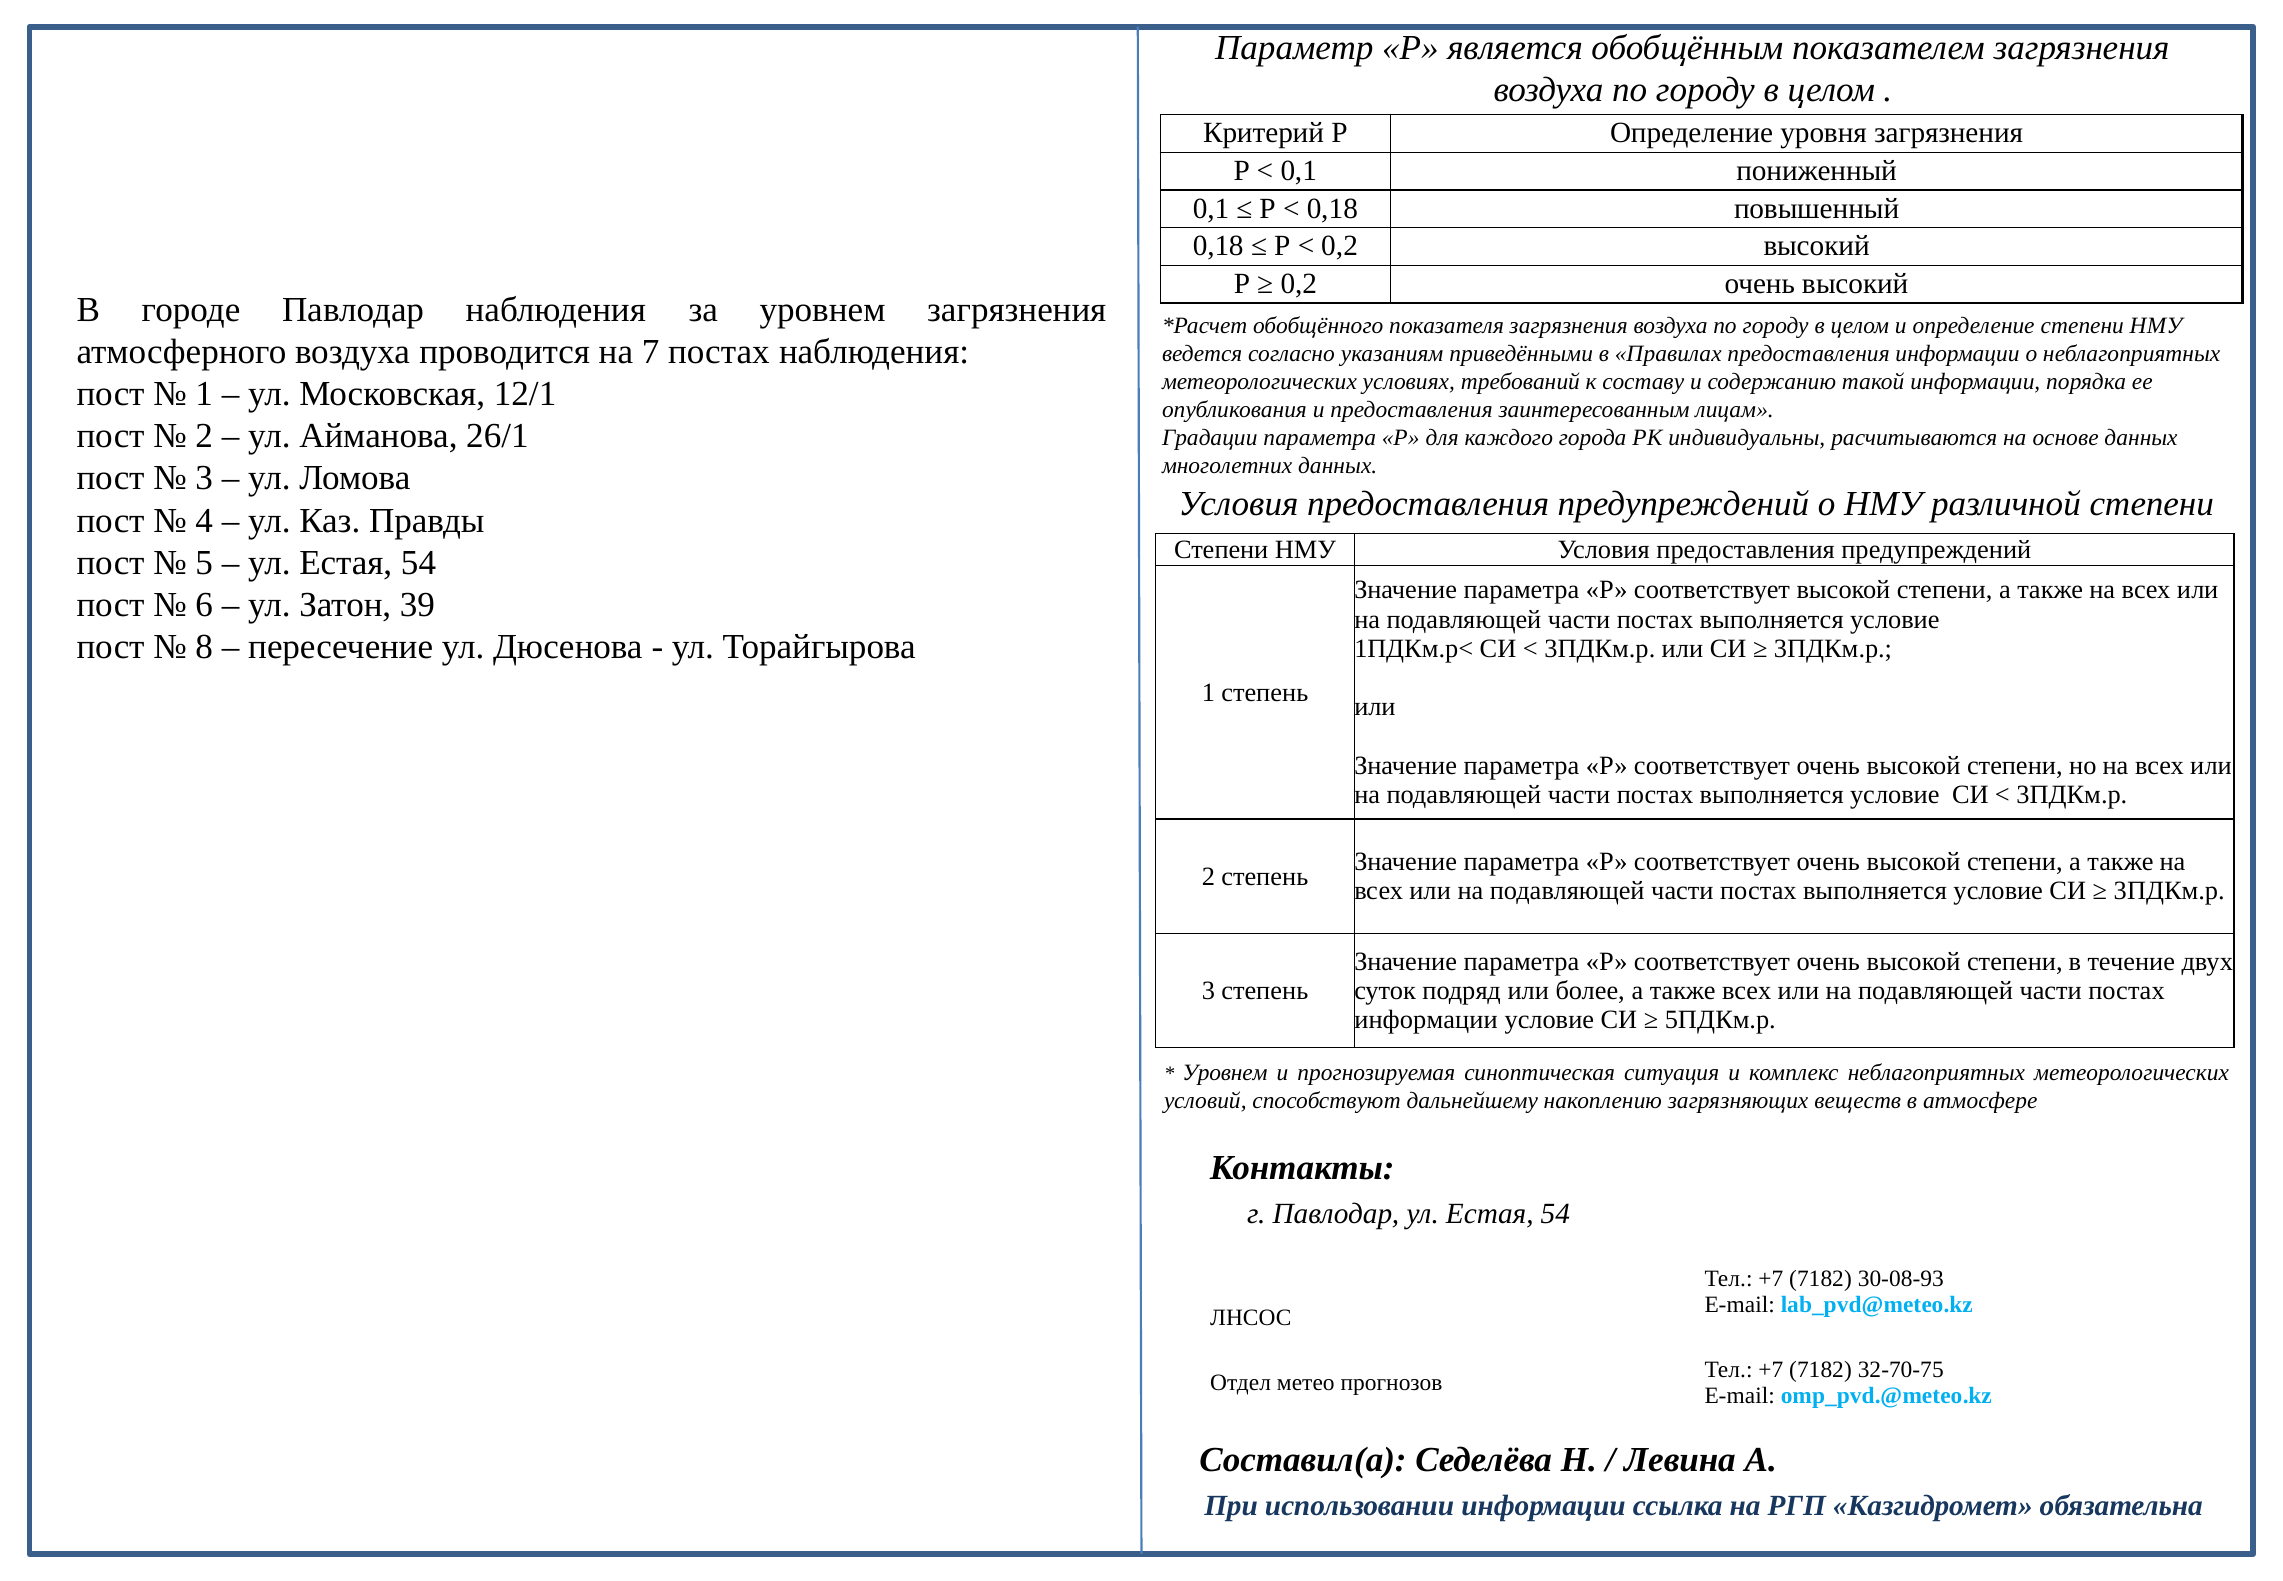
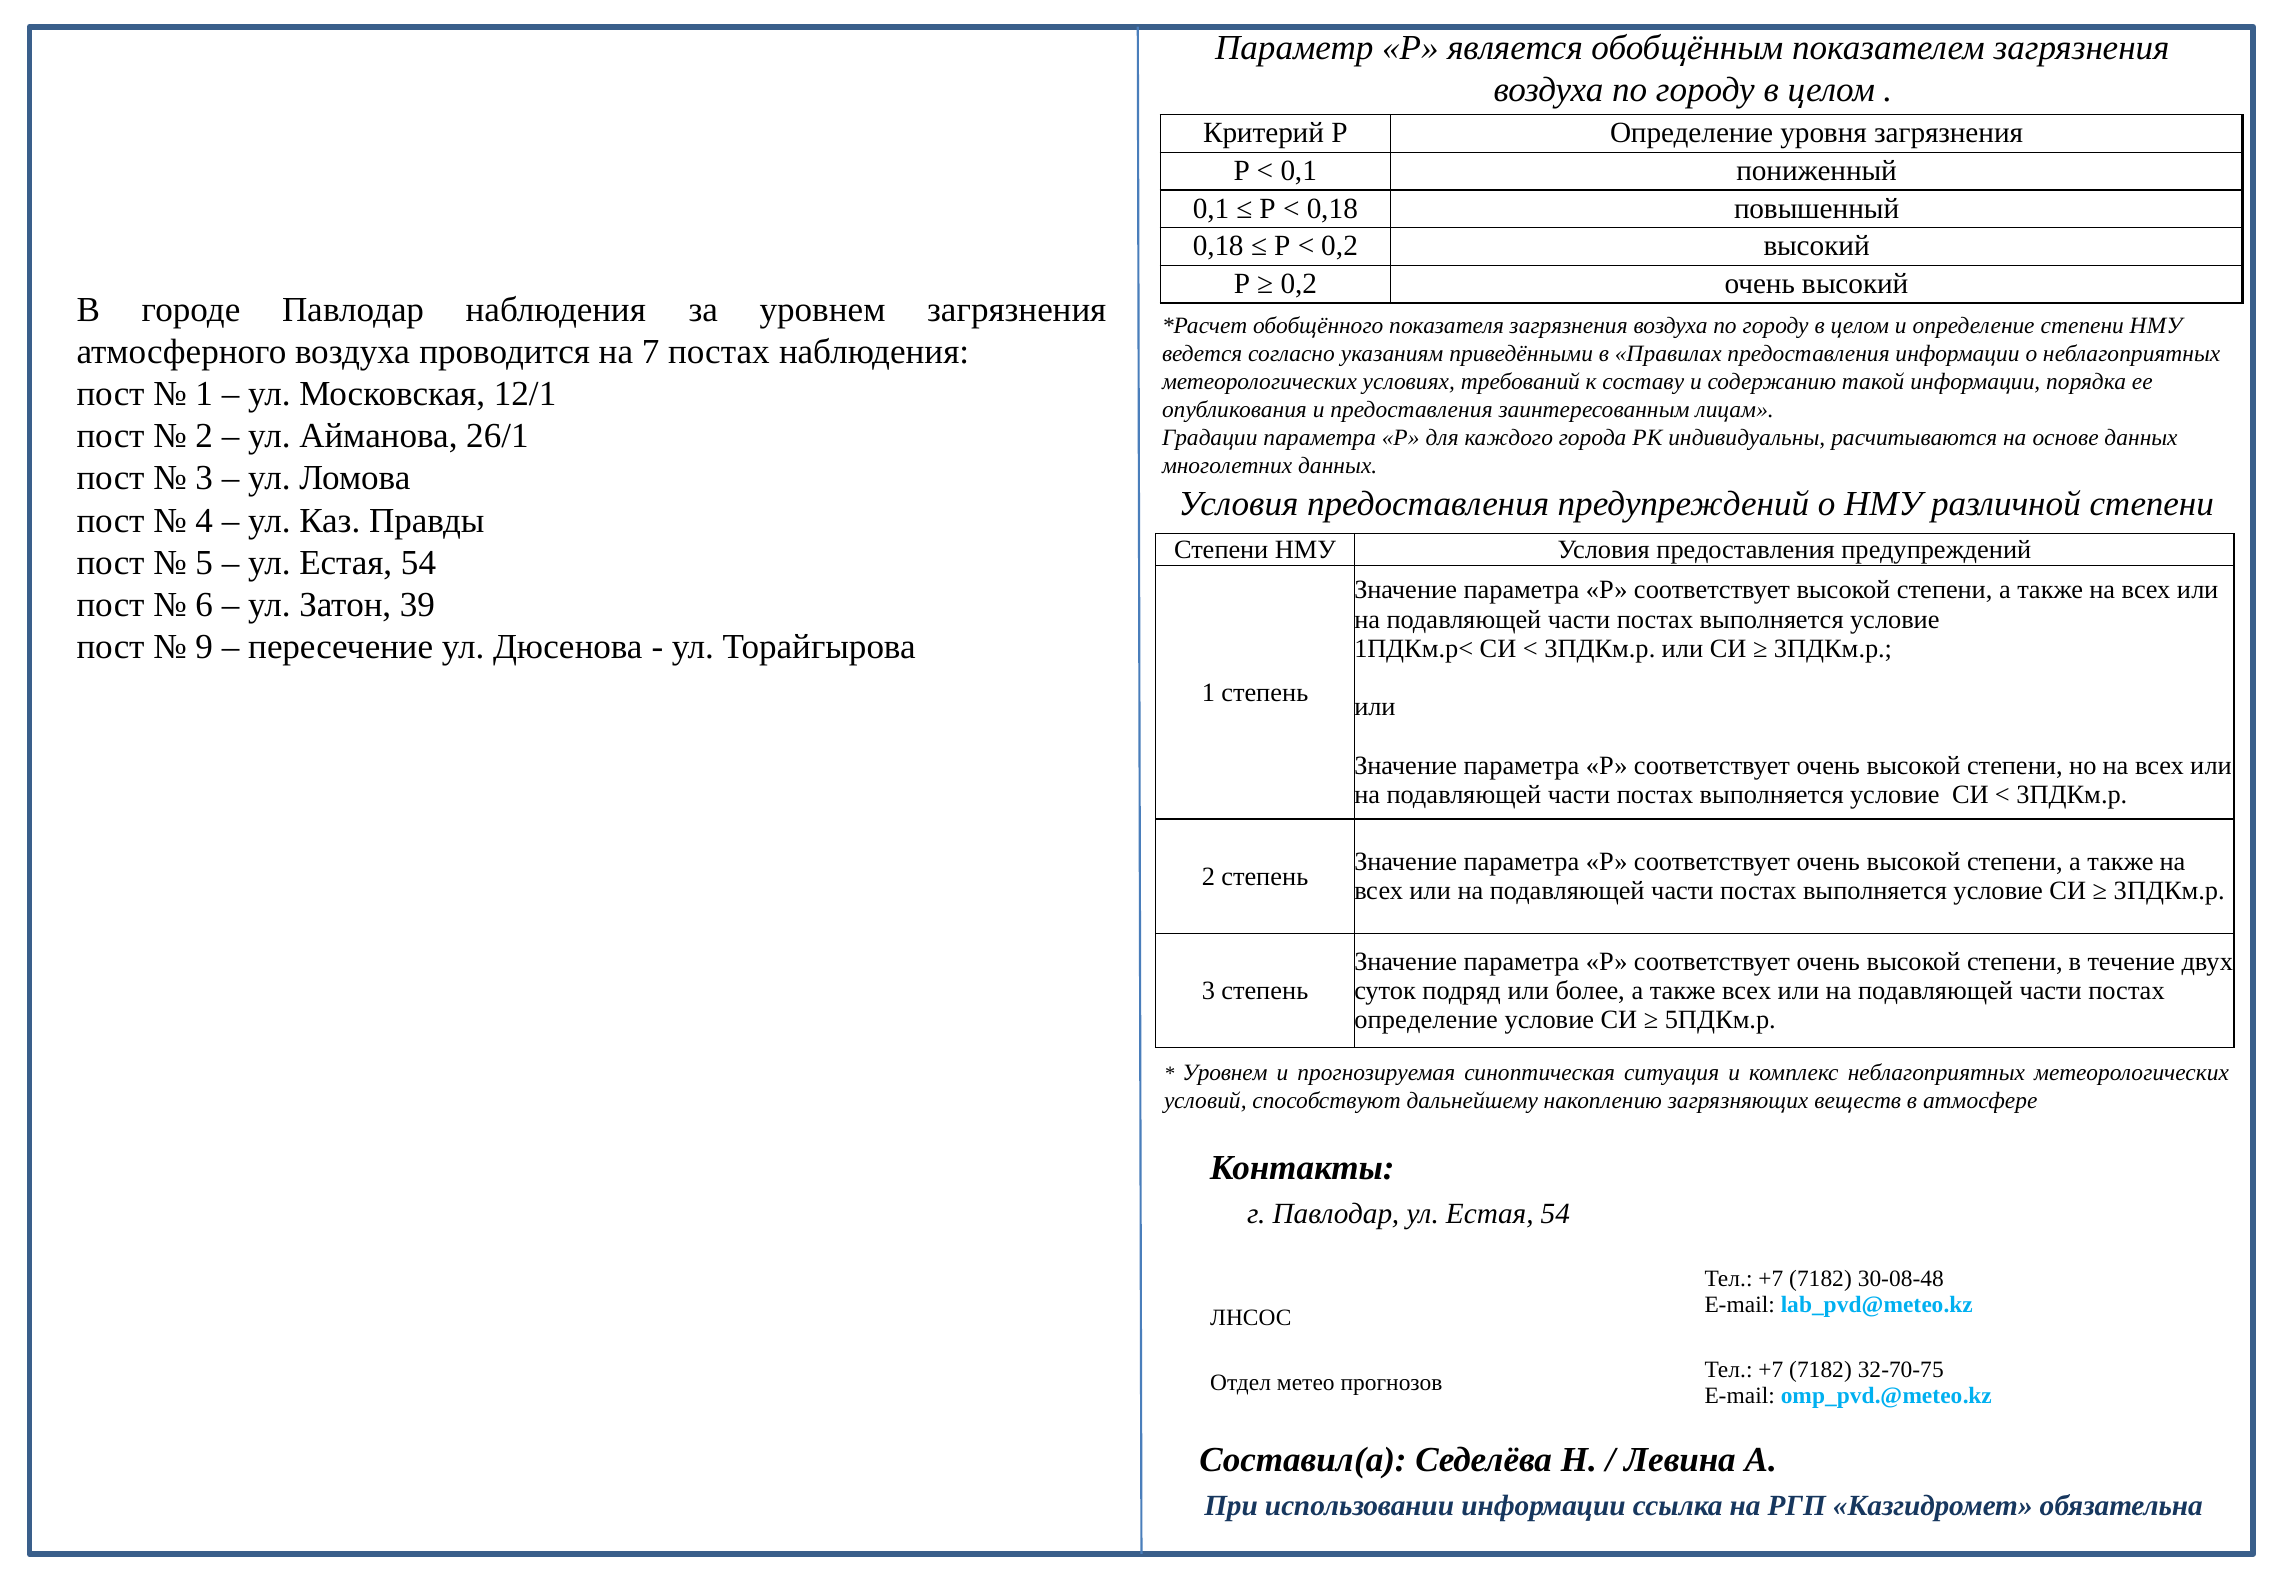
8: 8 -> 9
информации at (1426, 1020): информации -> определение
30-08-93: 30-08-93 -> 30-08-48
